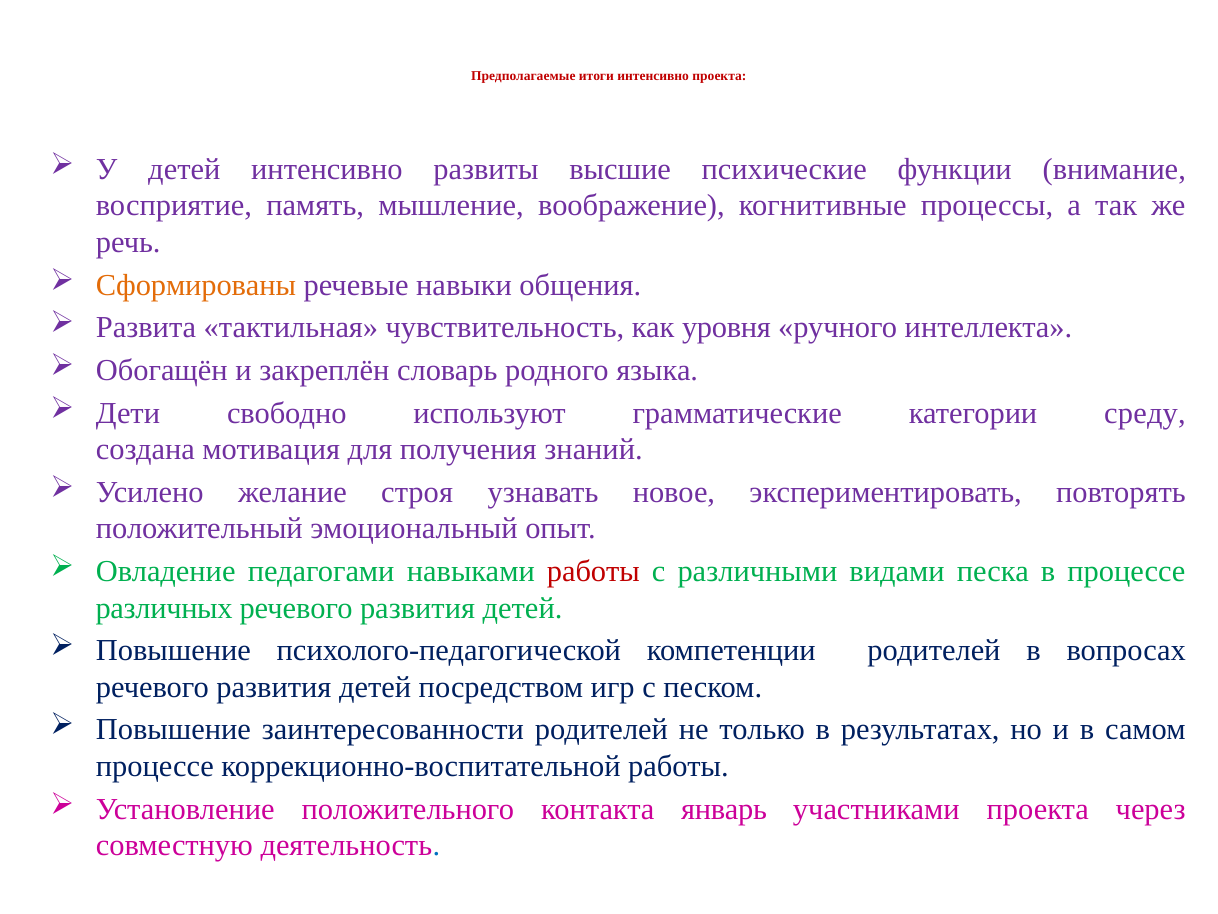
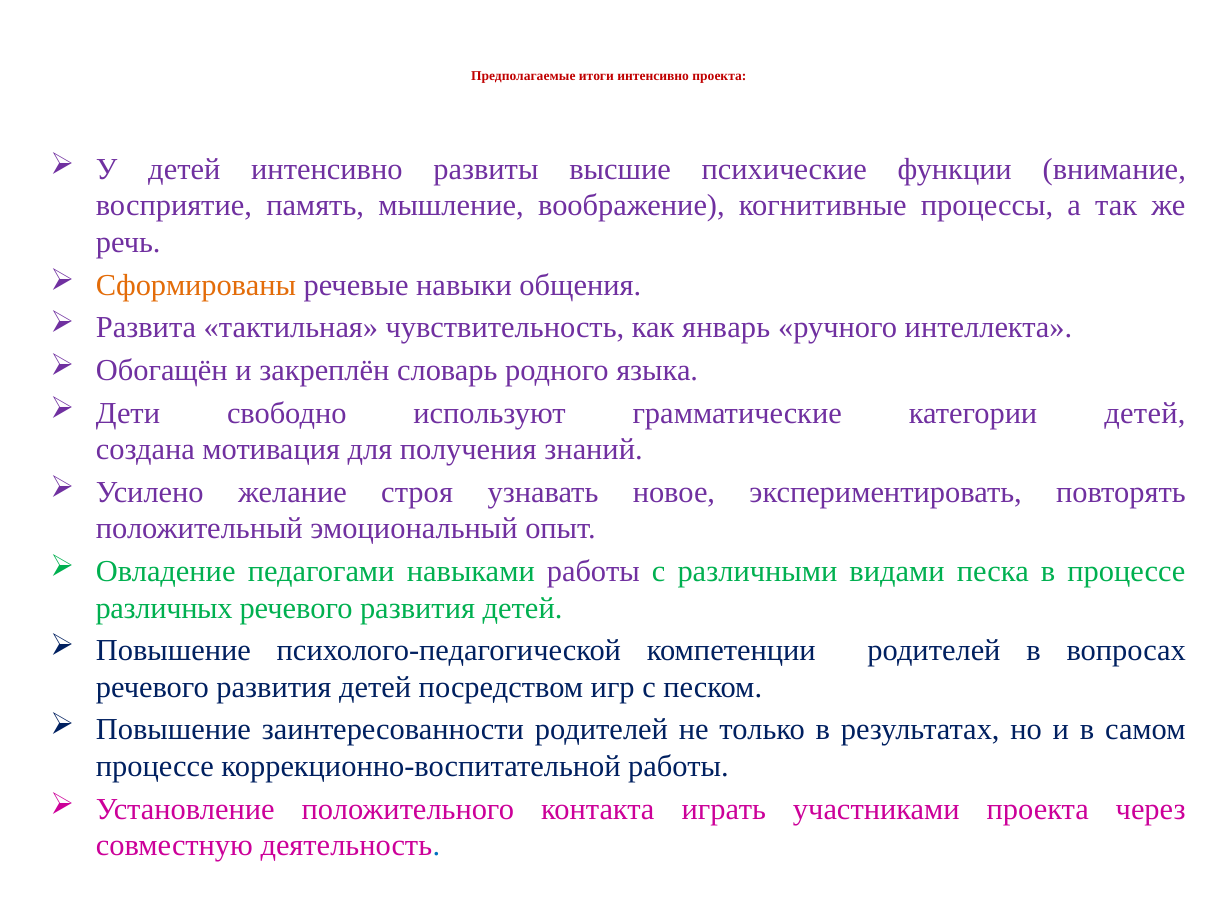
уровня: уровня -> январь
категории среду: среду -> детей
работы at (593, 571) colour: red -> purple
январь: январь -> играть
